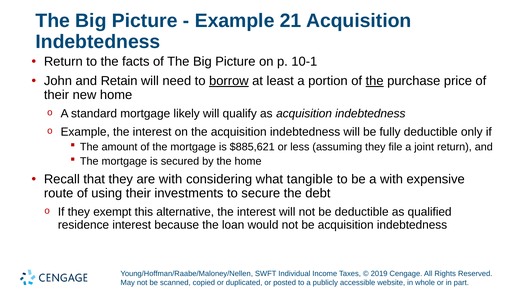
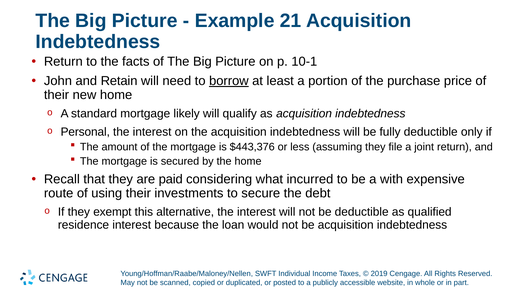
the at (375, 81) underline: present -> none
Example at (85, 132): Example -> Personal
$885,621: $885,621 -> $443,376
are with: with -> paid
tangible: tangible -> incurred
